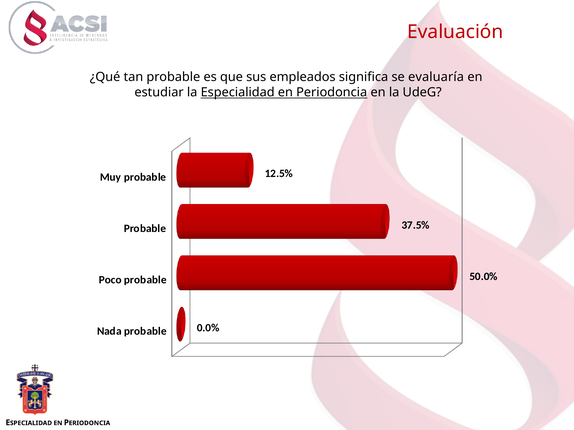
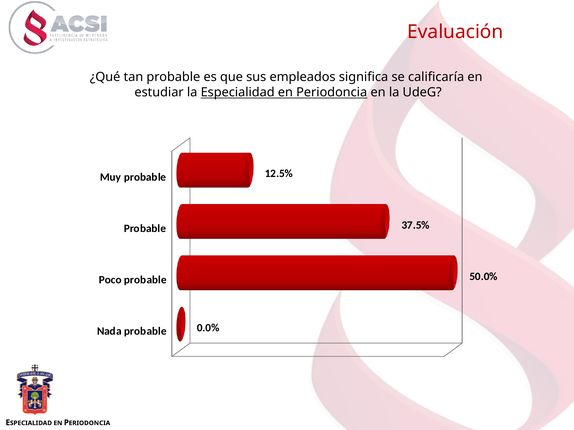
evaluaría: evaluaría -> calificaría
